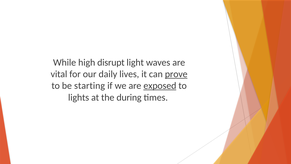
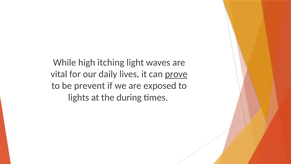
disrupt: disrupt -> itching
starting: starting -> prevent
exposed underline: present -> none
